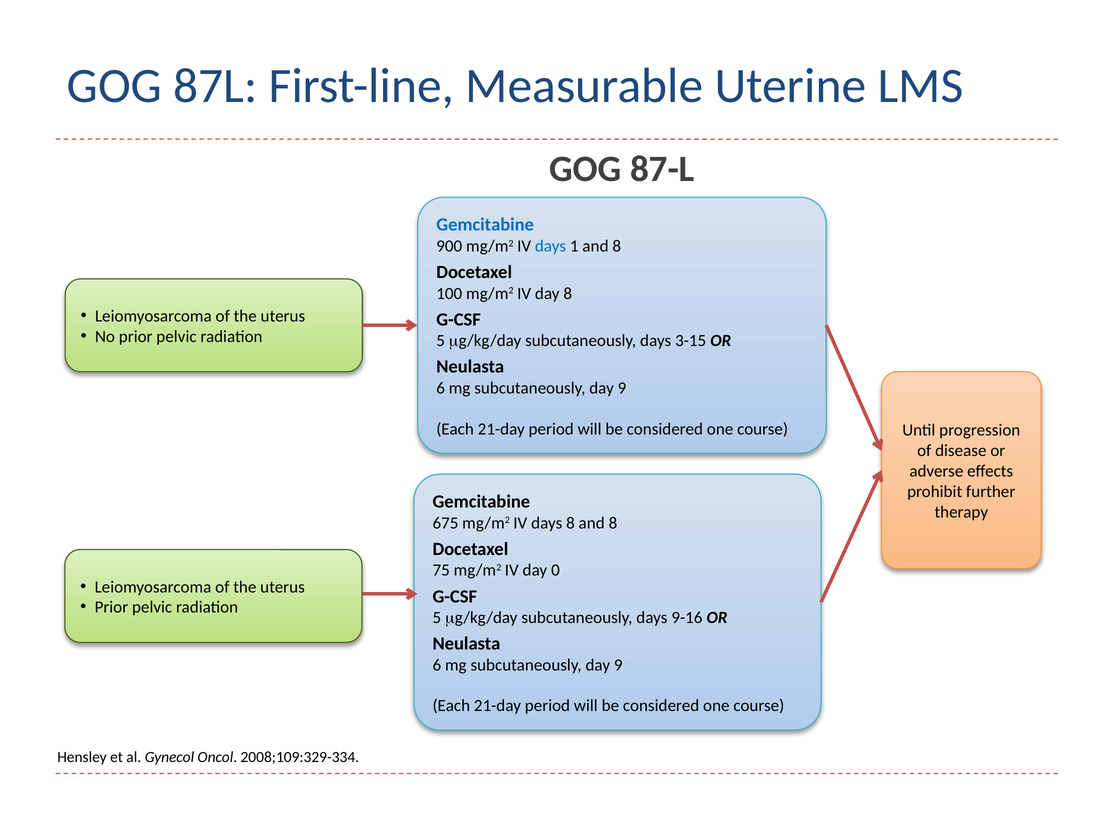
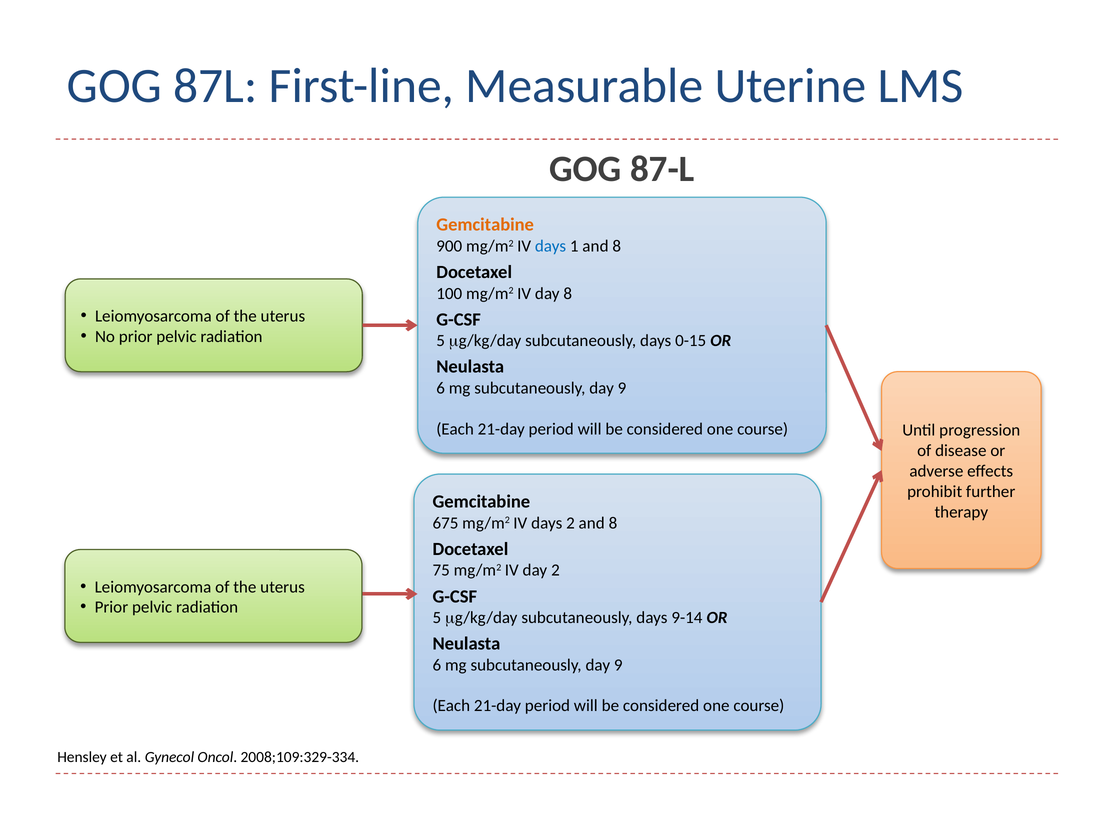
Gemcitabine at (485, 225) colour: blue -> orange
3-15: 3-15 -> 0-15
days 8: 8 -> 2
day 0: 0 -> 2
9-16: 9-16 -> 9-14
